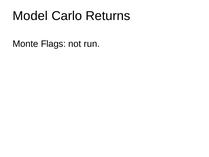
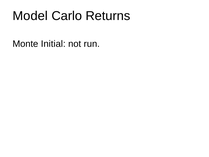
Flags: Flags -> Initial
